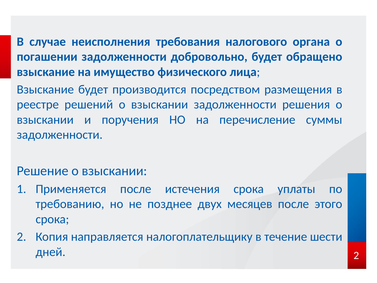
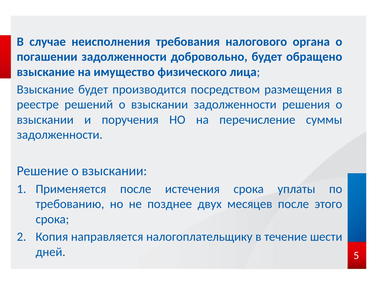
дней 2: 2 -> 5
